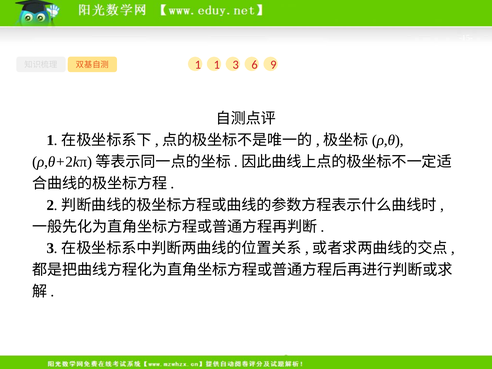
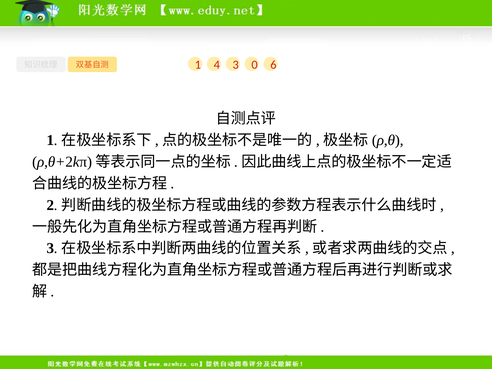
9: 9 -> 6
1 at (217, 65): 1 -> 4
6: 6 -> 0
